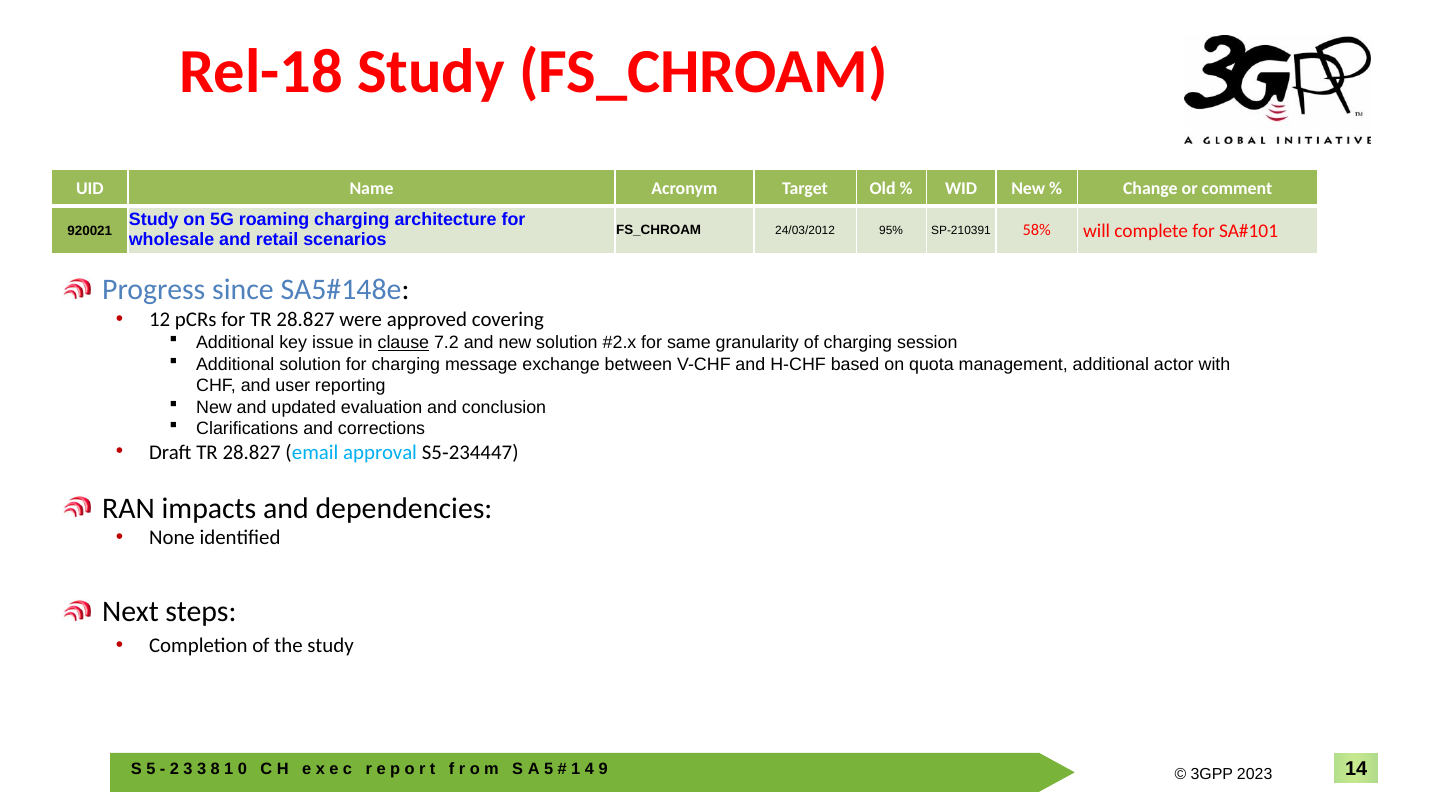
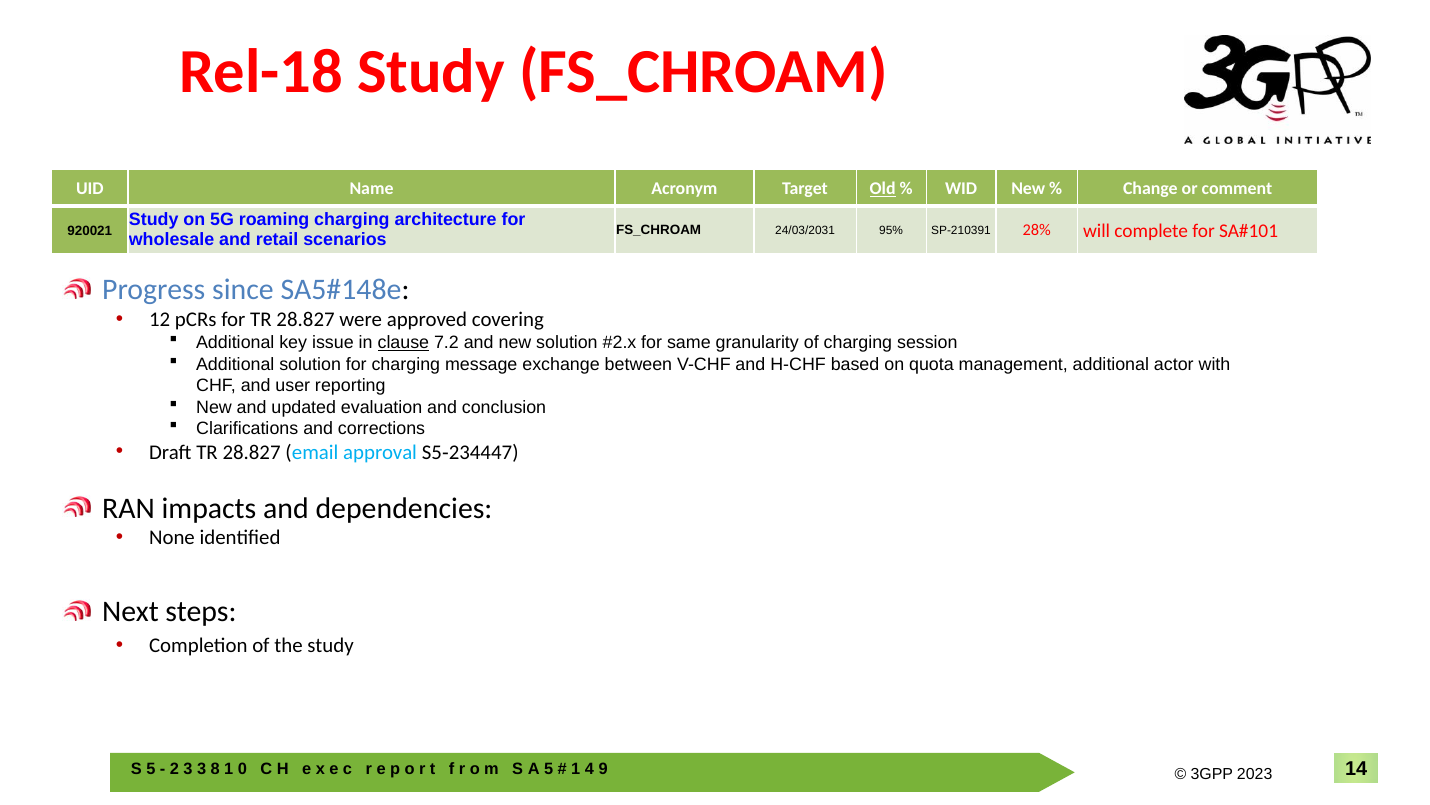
Old underline: none -> present
24/03/2012: 24/03/2012 -> 24/03/2031
58%: 58% -> 28%
